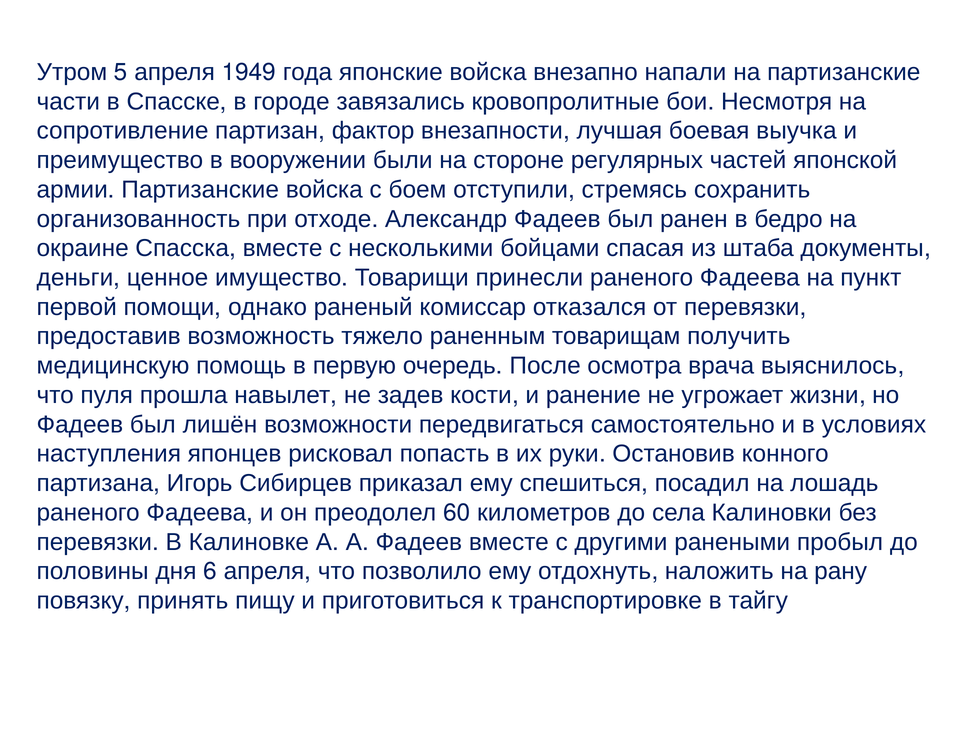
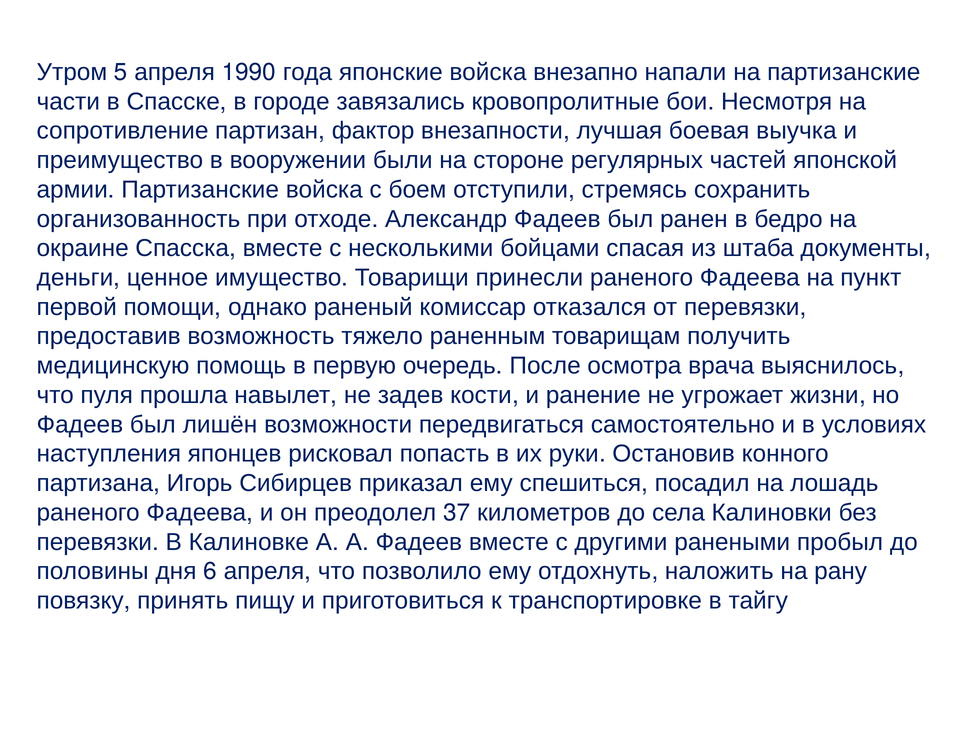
1949: 1949 -> 1990
60: 60 -> 37
